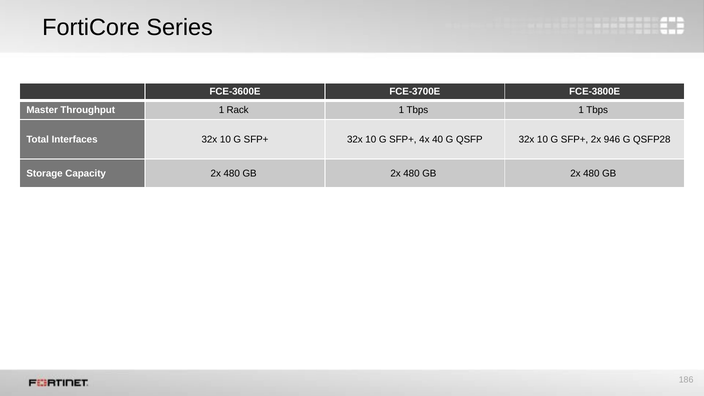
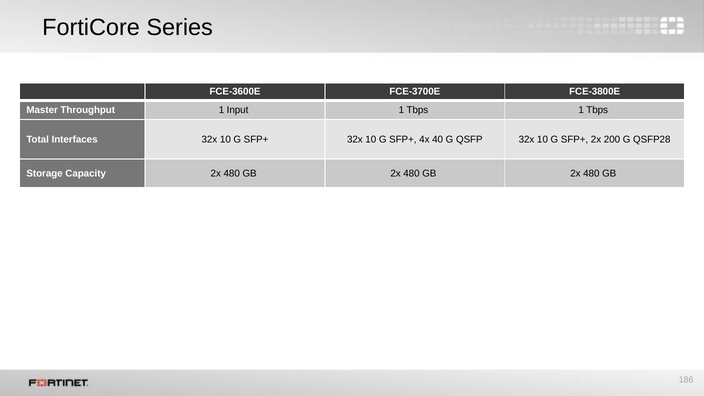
Rack: Rack -> Input
946: 946 -> 200
